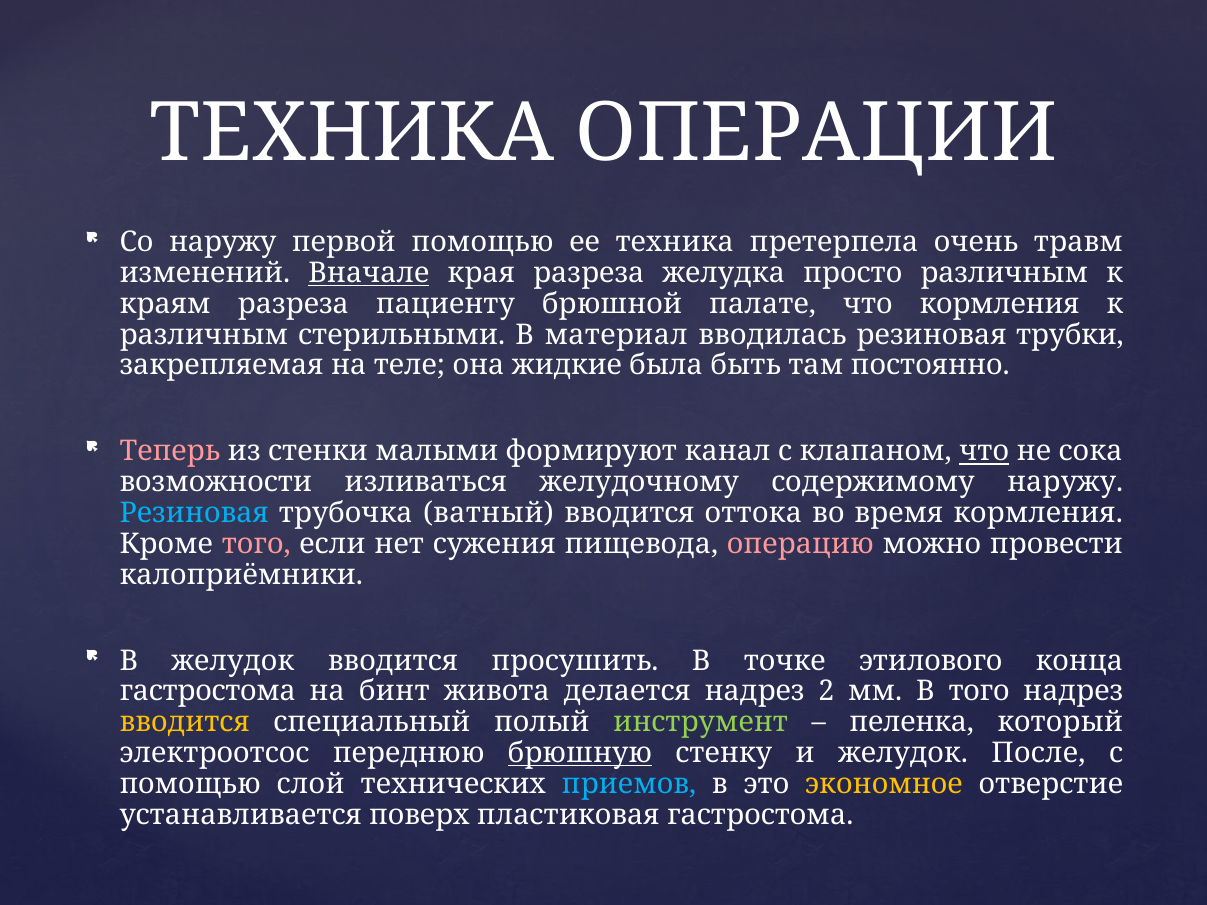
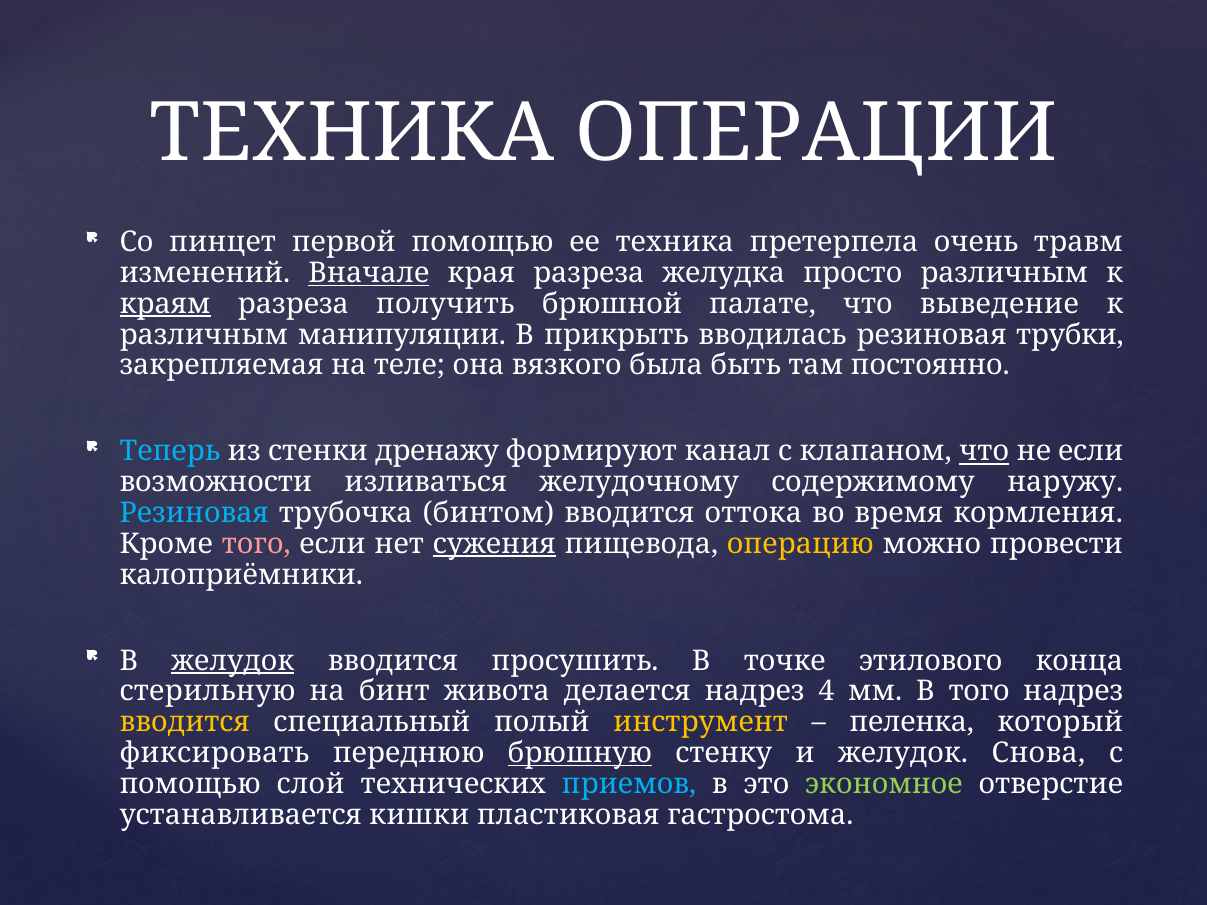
Со наружу: наружу -> пинцет
краям underline: none -> present
пациенту: пациенту -> получить
что кормления: кормления -> выведение
стерильными: стерильными -> манипуляции
материал: материал -> прикрыть
жидкие: жидкие -> вязкого
Теперь colour: pink -> light blue
малыми: малыми -> дренажу
не сока: сока -> если
ватный: ватный -> бинтом
сужения underline: none -> present
операцию colour: pink -> yellow
желудок at (233, 661) underline: none -> present
гастростома at (208, 692): гастростома -> стерильную
2: 2 -> 4
инструмент colour: light green -> yellow
электроотсос: электроотсос -> фиксировать
После: После -> Снова
экономное colour: yellow -> light green
поверх: поверх -> кишки
